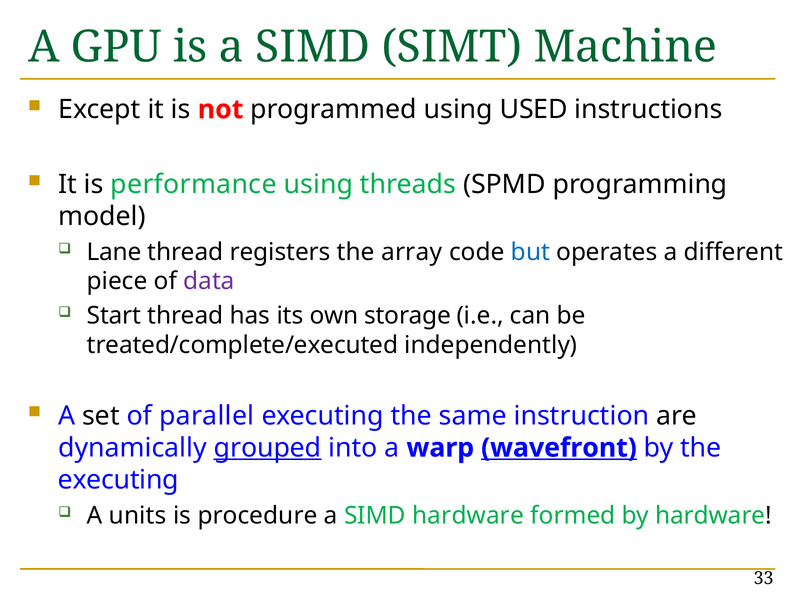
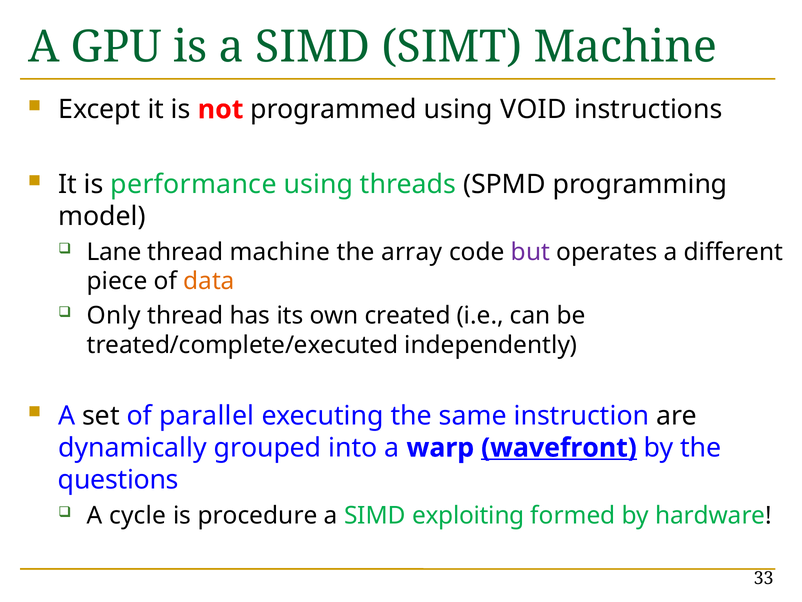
USED: USED -> VOID
thread registers: registers -> machine
but colour: blue -> purple
data colour: purple -> orange
Start: Start -> Only
storage: storage -> created
grouped underline: present -> none
executing at (118, 480): executing -> questions
units: units -> cycle
SIMD hardware: hardware -> exploiting
